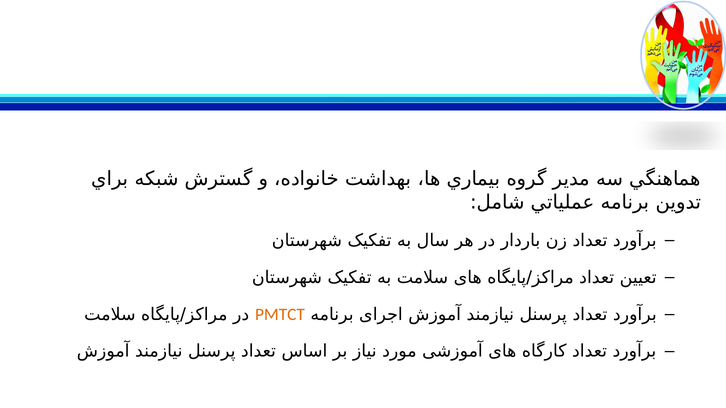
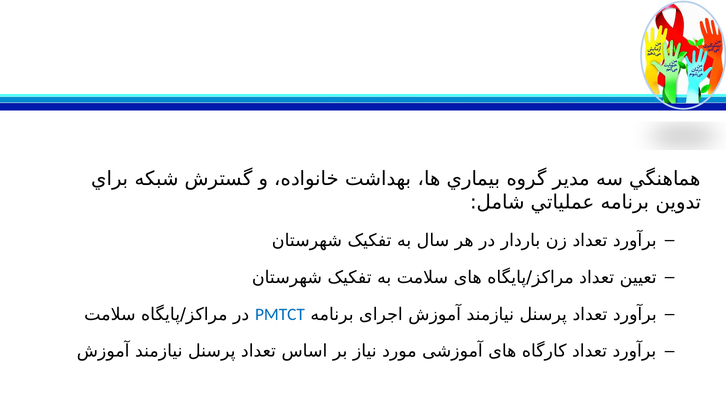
PMTCT colour: orange -> blue
